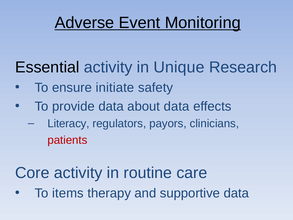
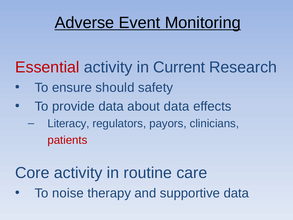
Essential colour: black -> red
Unique: Unique -> Current
initiate: initiate -> should
items: items -> noise
